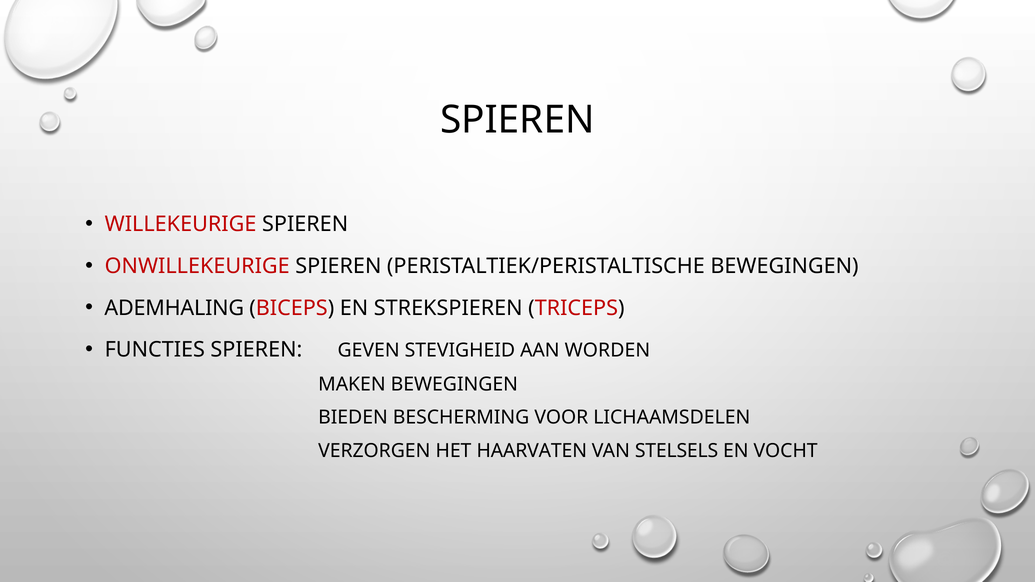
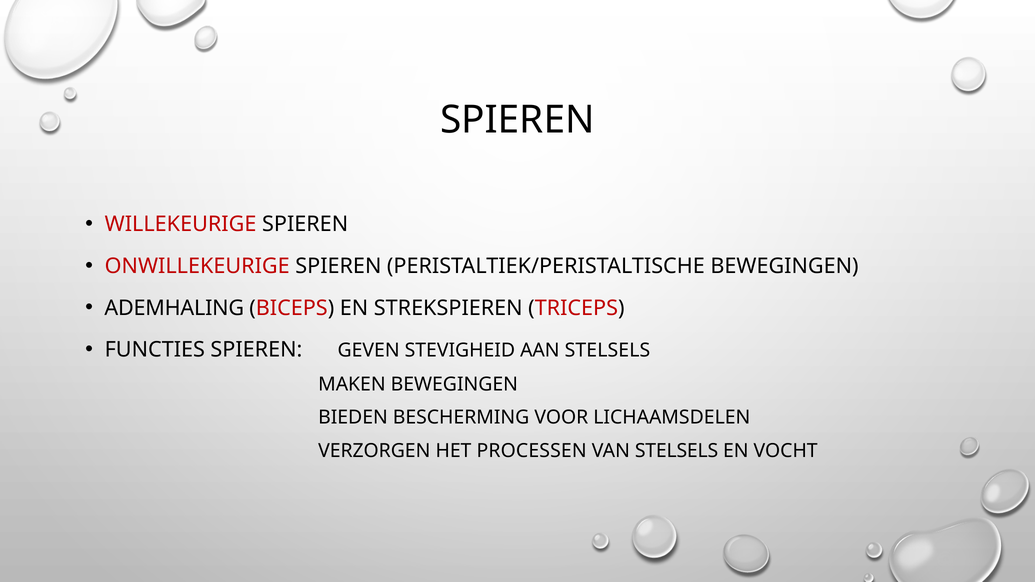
AAN WORDEN: WORDEN -> STELSELS
HAARVATEN: HAARVATEN -> PROCESSEN
